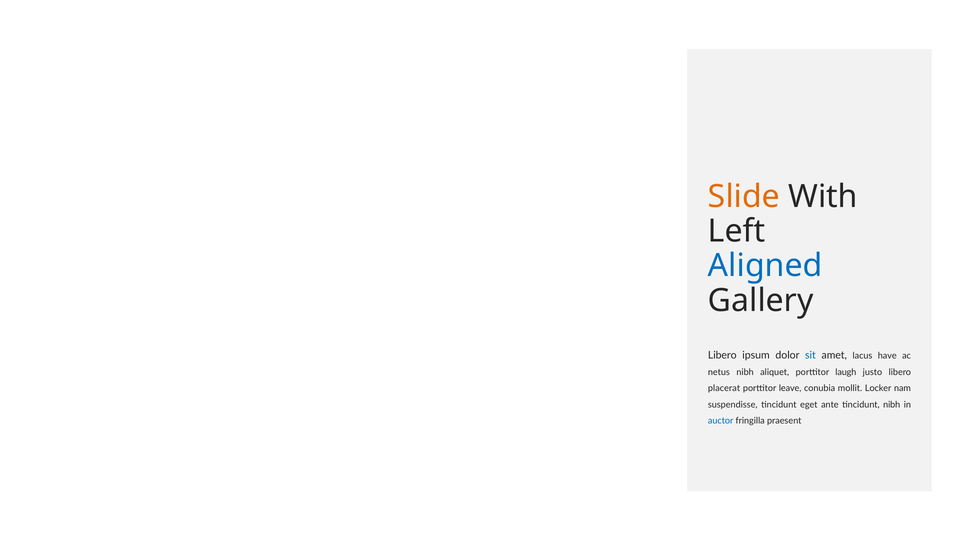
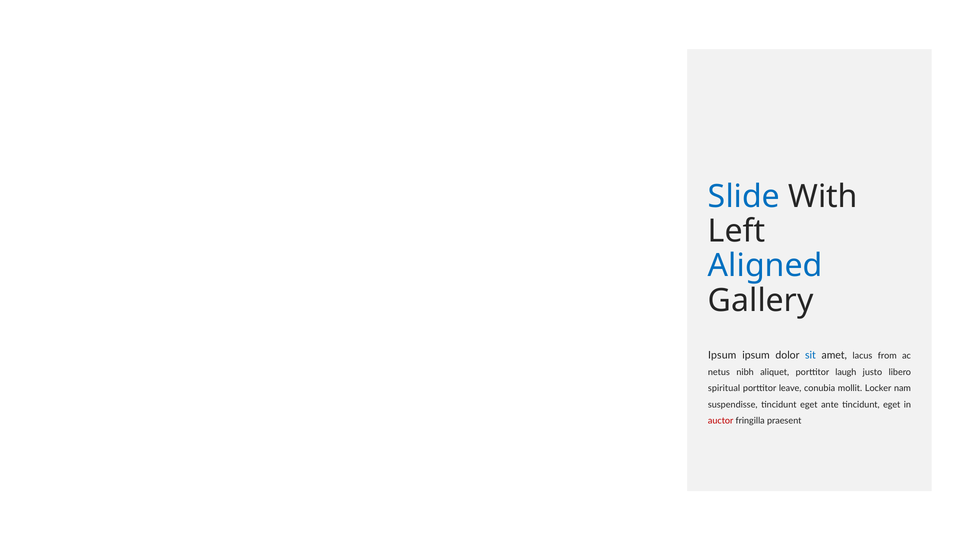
Slide colour: orange -> blue
Libero at (722, 355): Libero -> Ipsum
have: have -> from
placerat: placerat -> spiritual
ante tincidunt nibh: nibh -> eget
auctor colour: blue -> red
